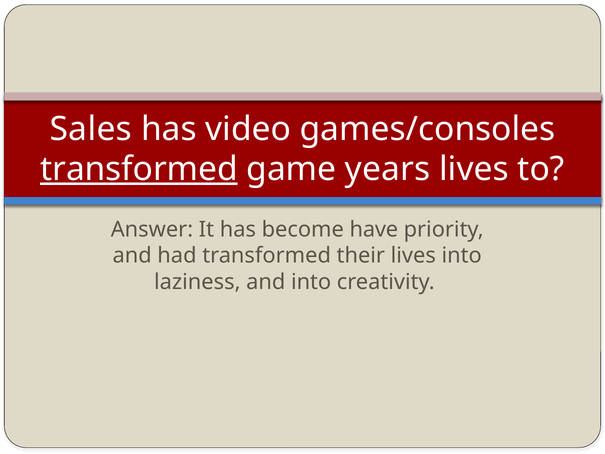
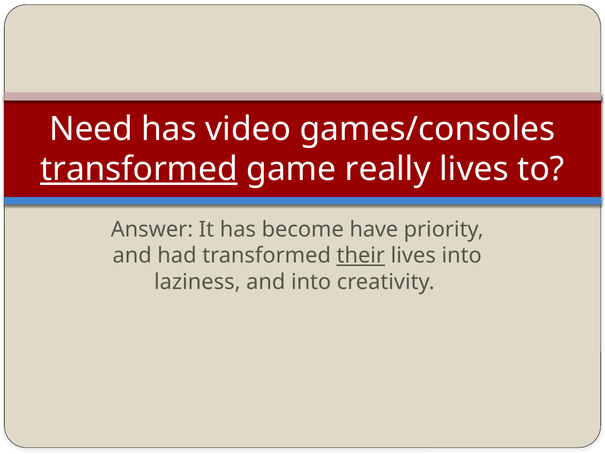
Sales: Sales -> Need
years: years -> really
their underline: none -> present
